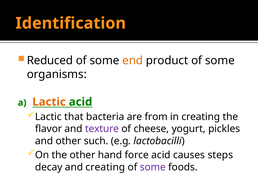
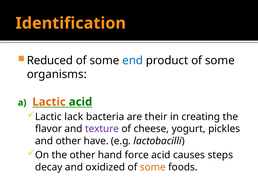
end colour: orange -> blue
that: that -> lack
from: from -> their
such: such -> have
and creating: creating -> oxidized
some at (153, 167) colour: purple -> orange
